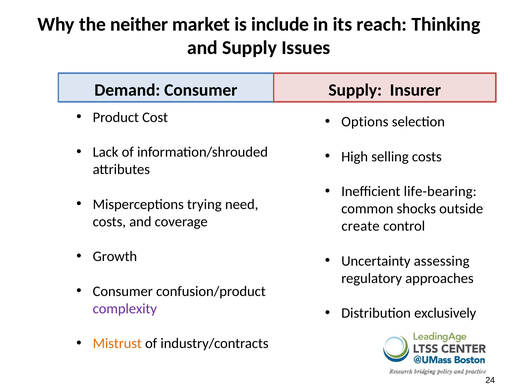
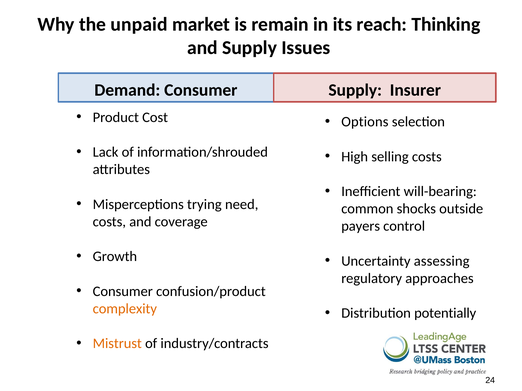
neither: neither -> unpaid
include: include -> remain
life-bearing: life-bearing -> will-bearing
create: create -> payers
complexity colour: purple -> orange
exclusively: exclusively -> potentially
